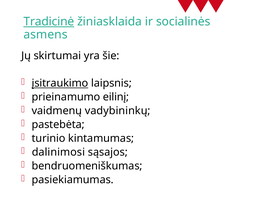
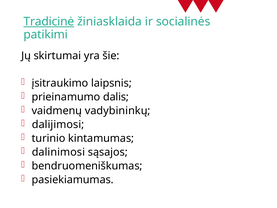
asmens: asmens -> patikimi
įsitraukimo underline: present -> none
eilinį: eilinį -> dalis
pastebėta: pastebėta -> dalijimosi
